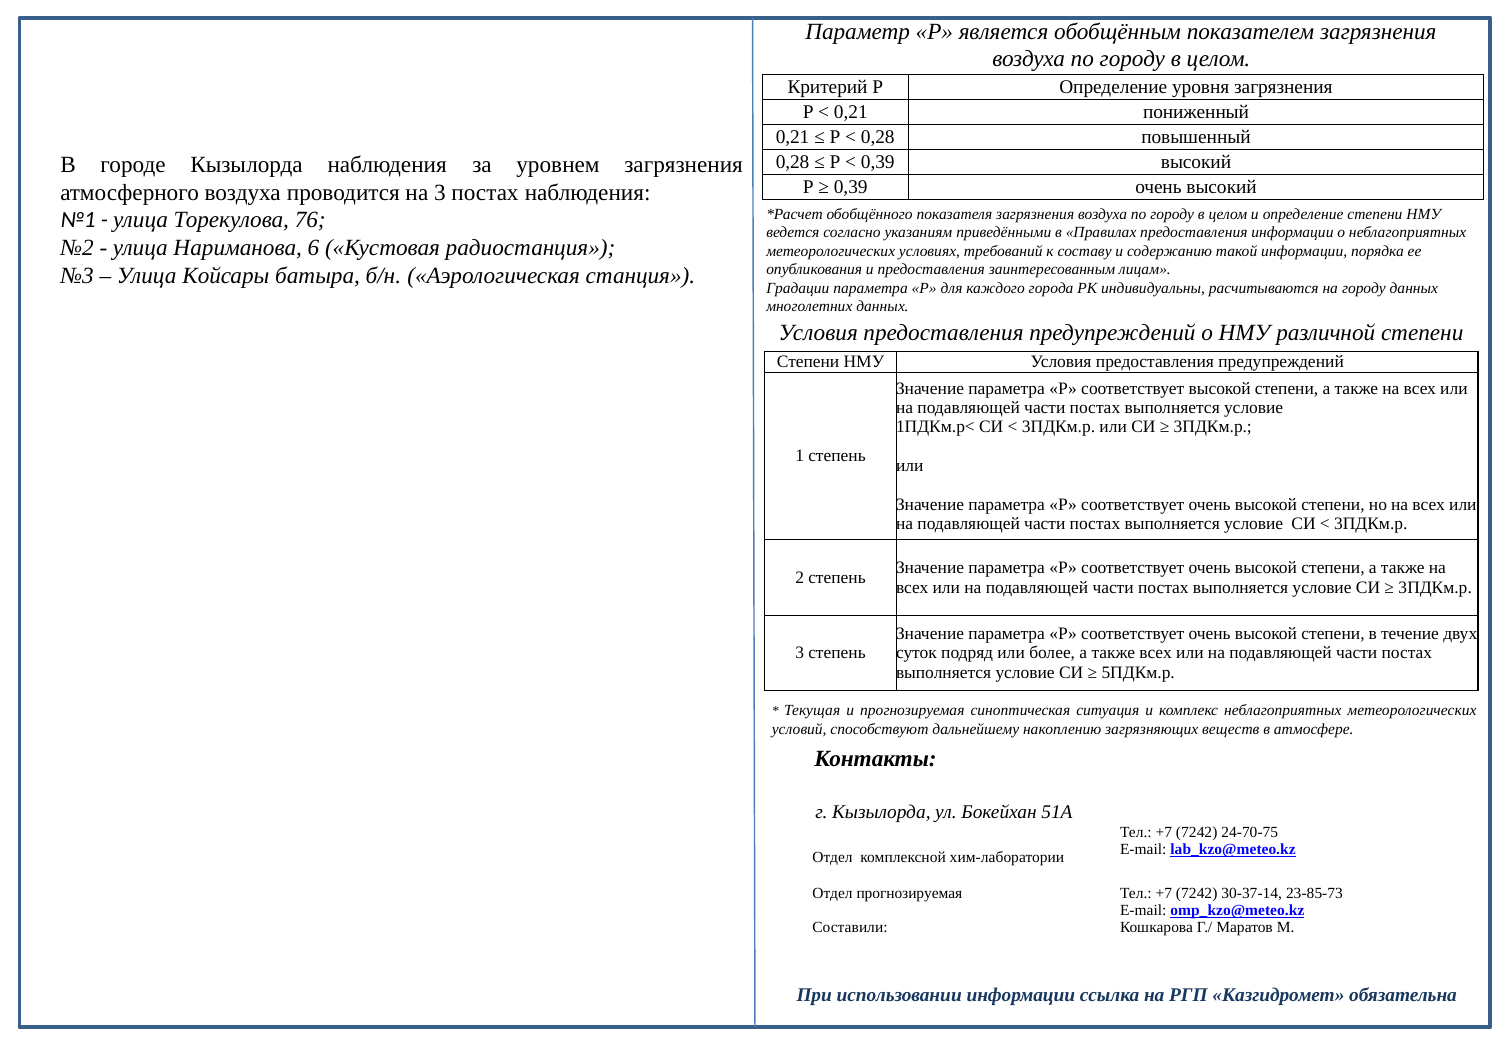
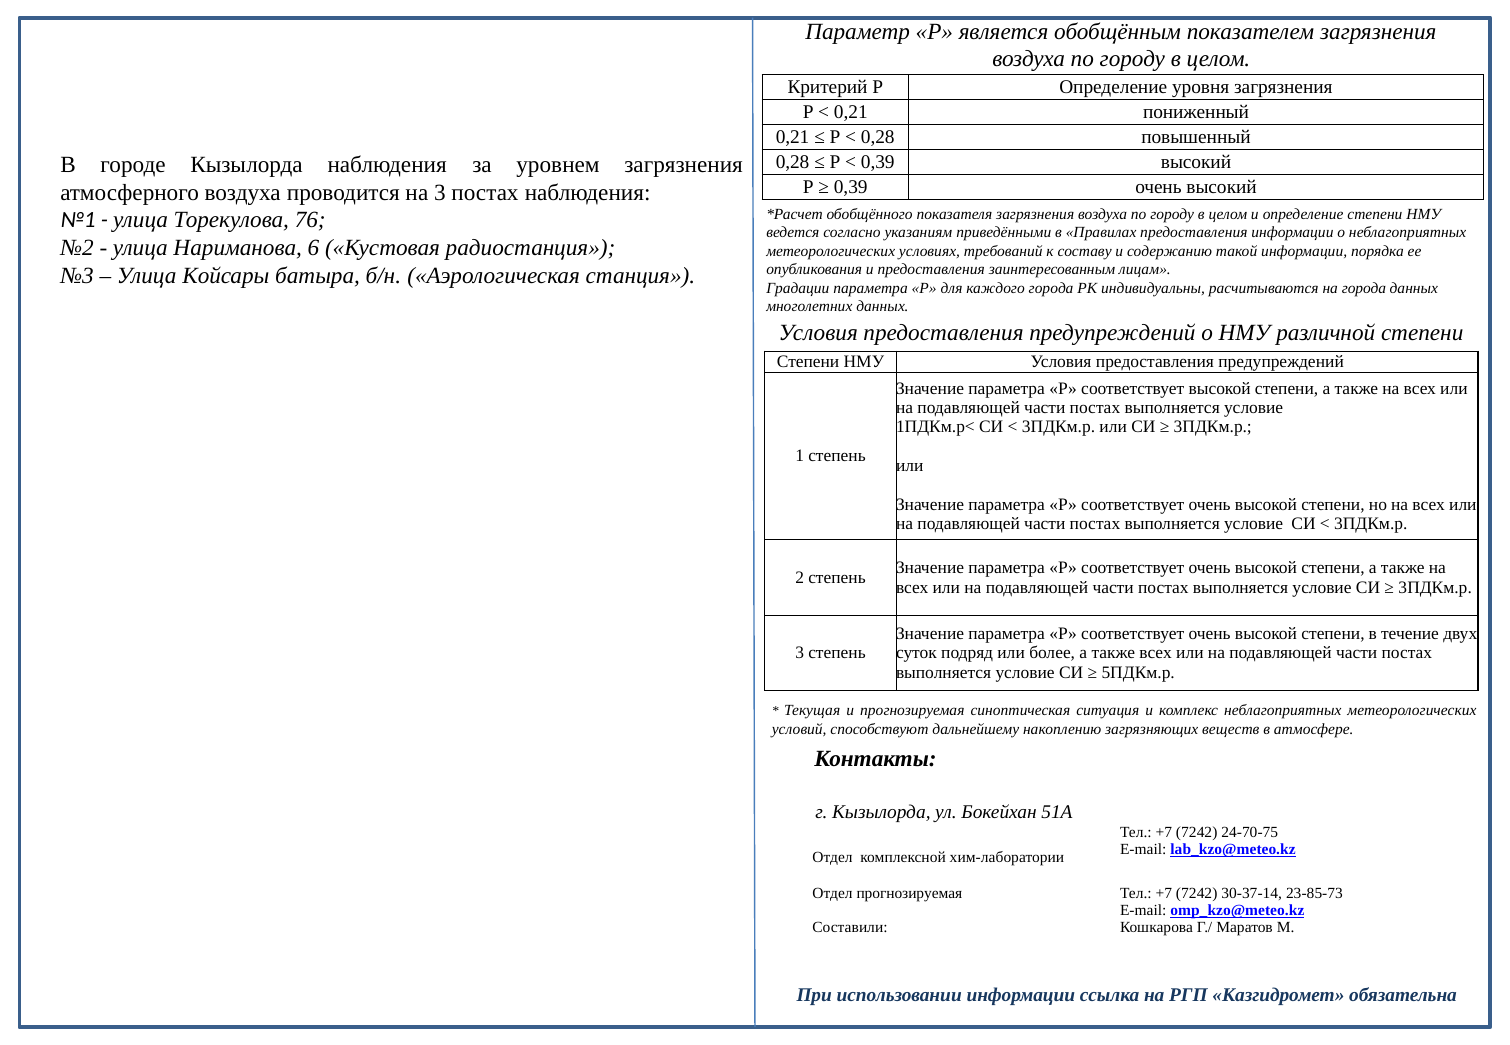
на городу: городу -> города
